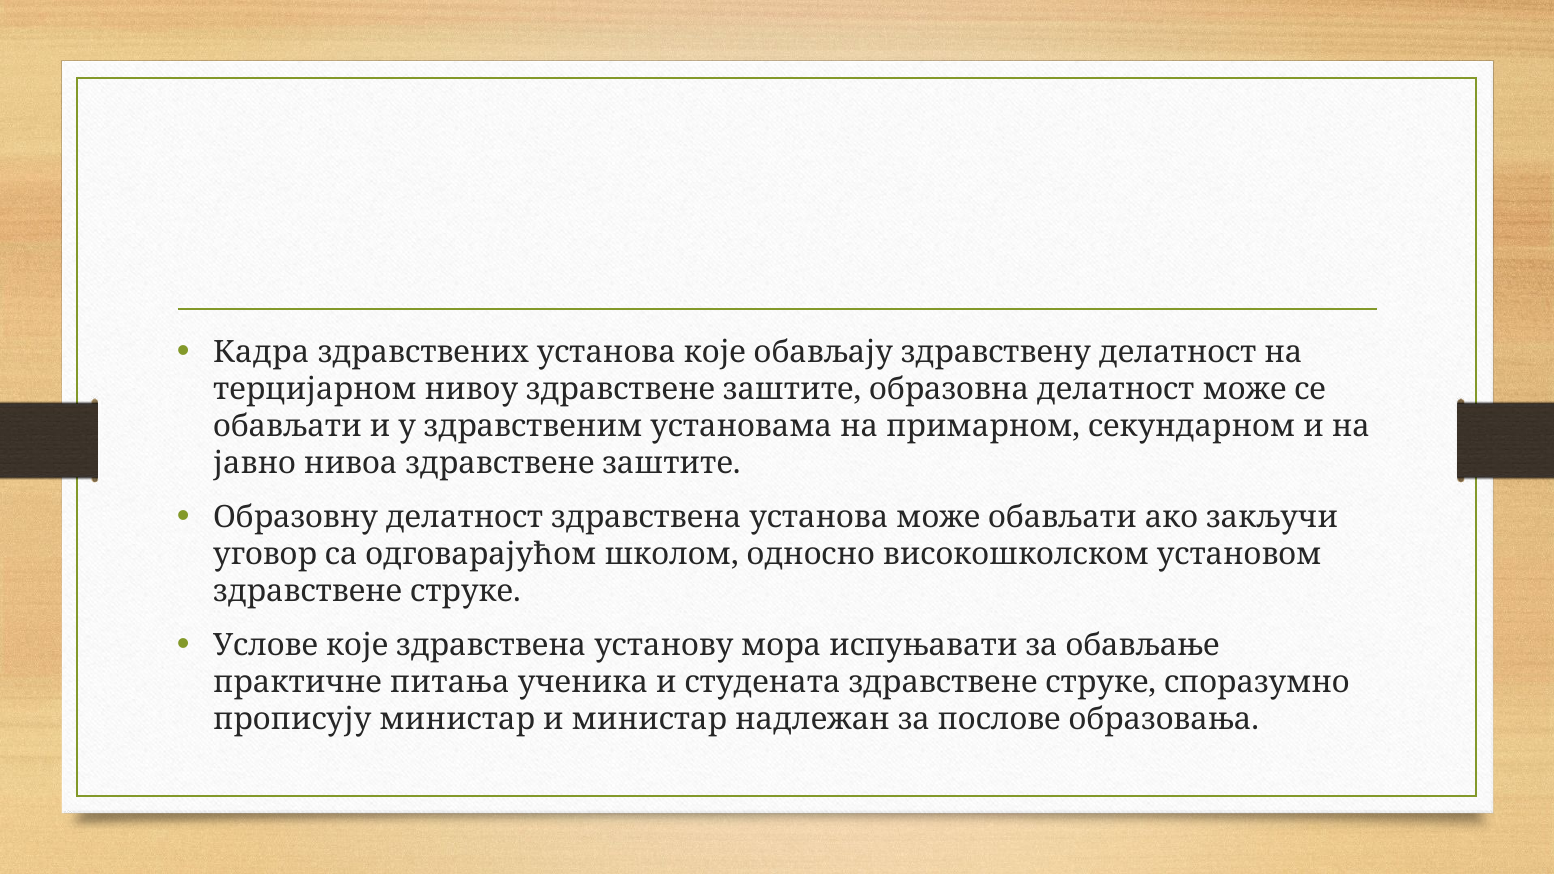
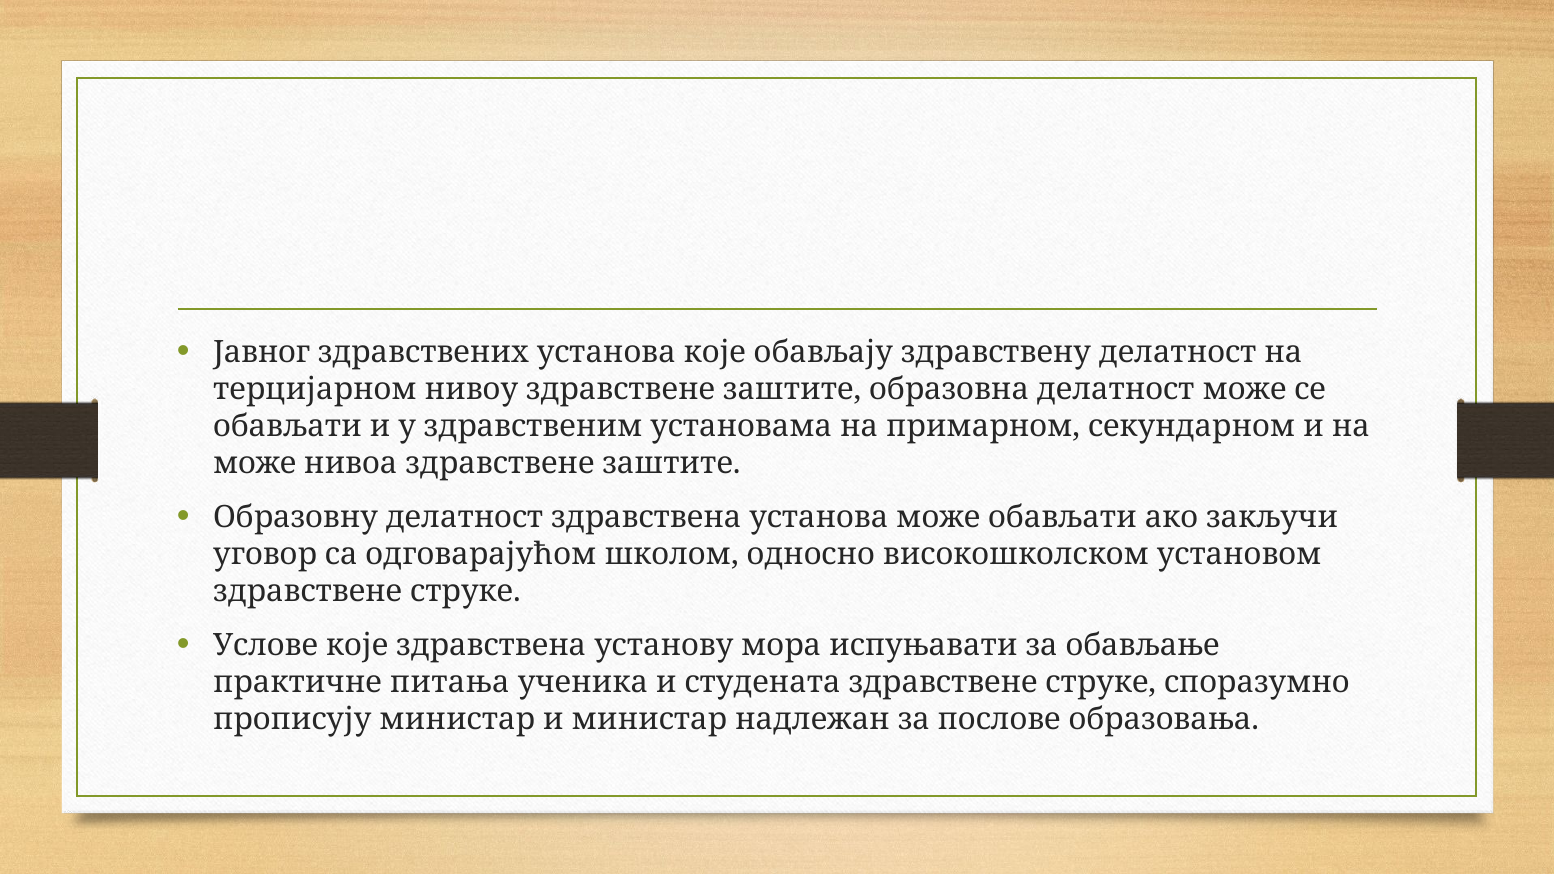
Кадра: Кадра -> Јавног
јавно at (255, 463): јавно -> може
